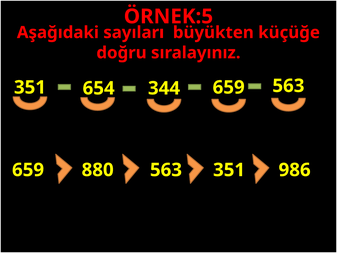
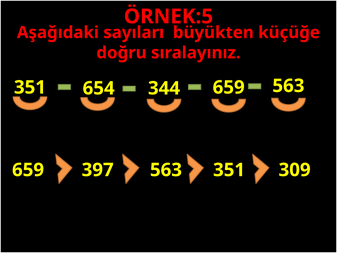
880: 880 -> 397
986: 986 -> 309
